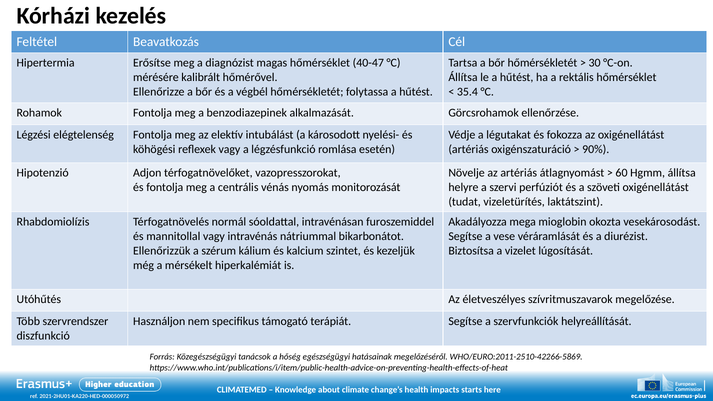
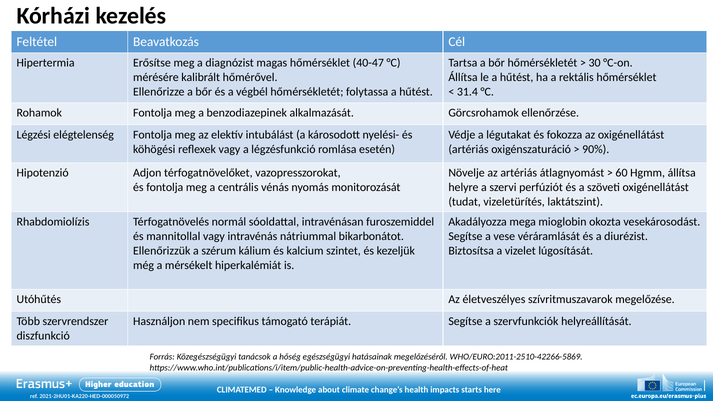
35.4: 35.4 -> 31.4
